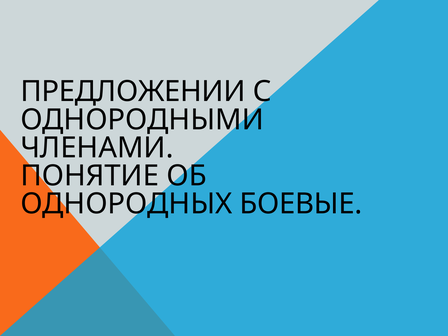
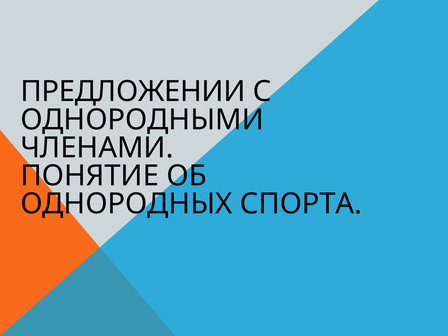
БОЕВЫЕ: БОЕВЫЕ -> СПОРТА
